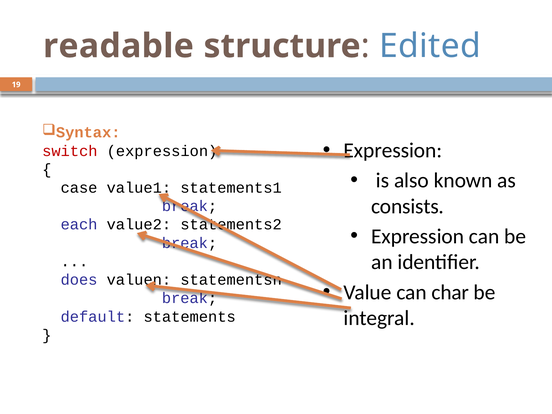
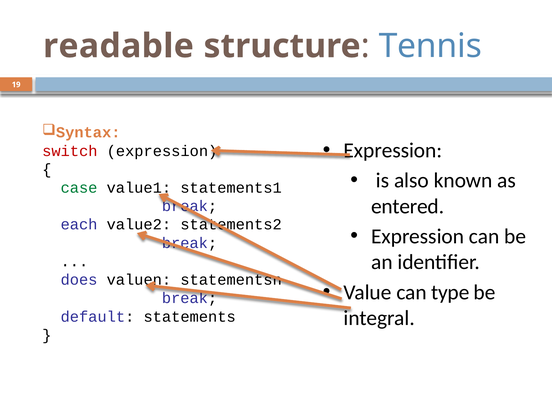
Edited: Edited -> Tennis
case colour: black -> green
consists: consists -> entered
char: char -> type
